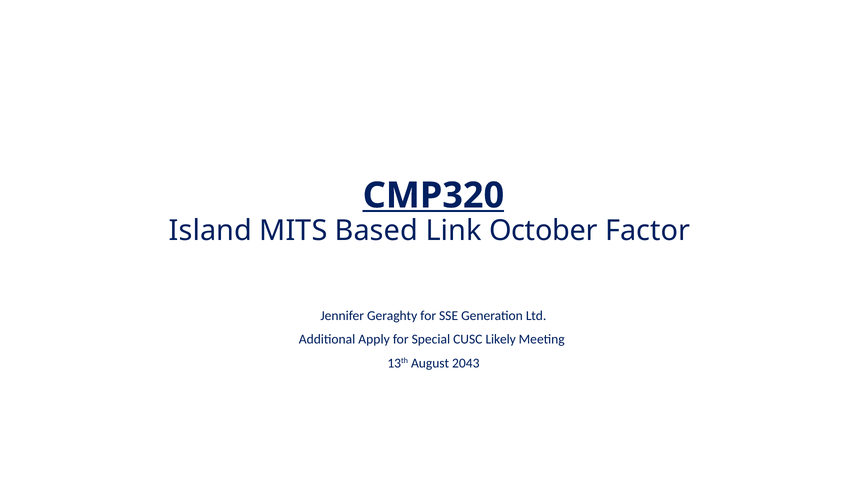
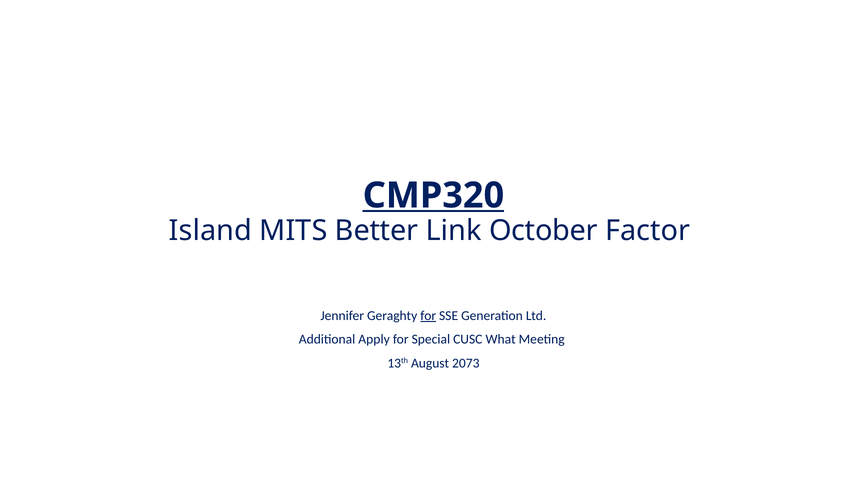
Based: Based -> Better
for at (428, 316) underline: none -> present
Likely: Likely -> What
2043: 2043 -> 2073
